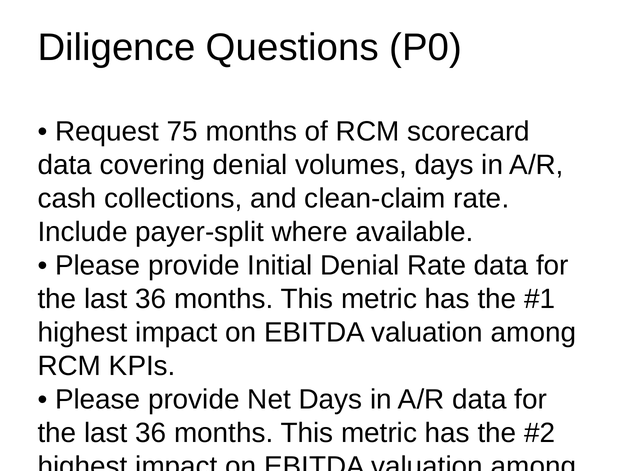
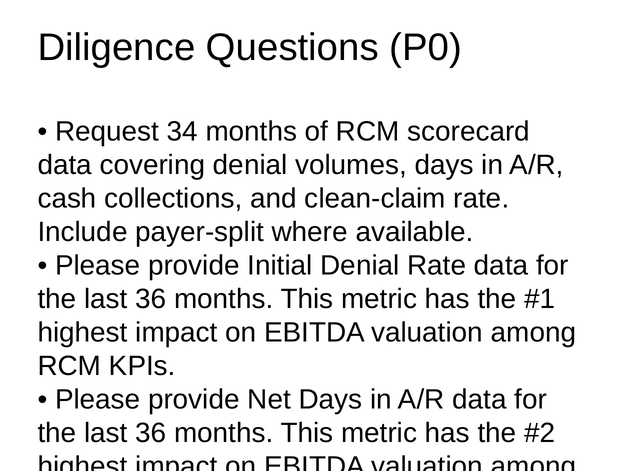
75: 75 -> 34
